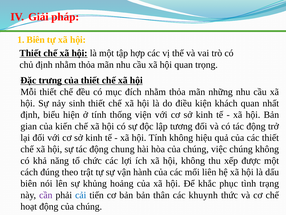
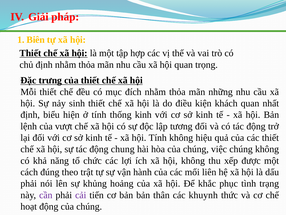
thống viện: viện -> kinh
gian: gian -> lệnh
kiến: kiến -> vượt
biên at (29, 183): biên -> phải
cải colour: blue -> purple
